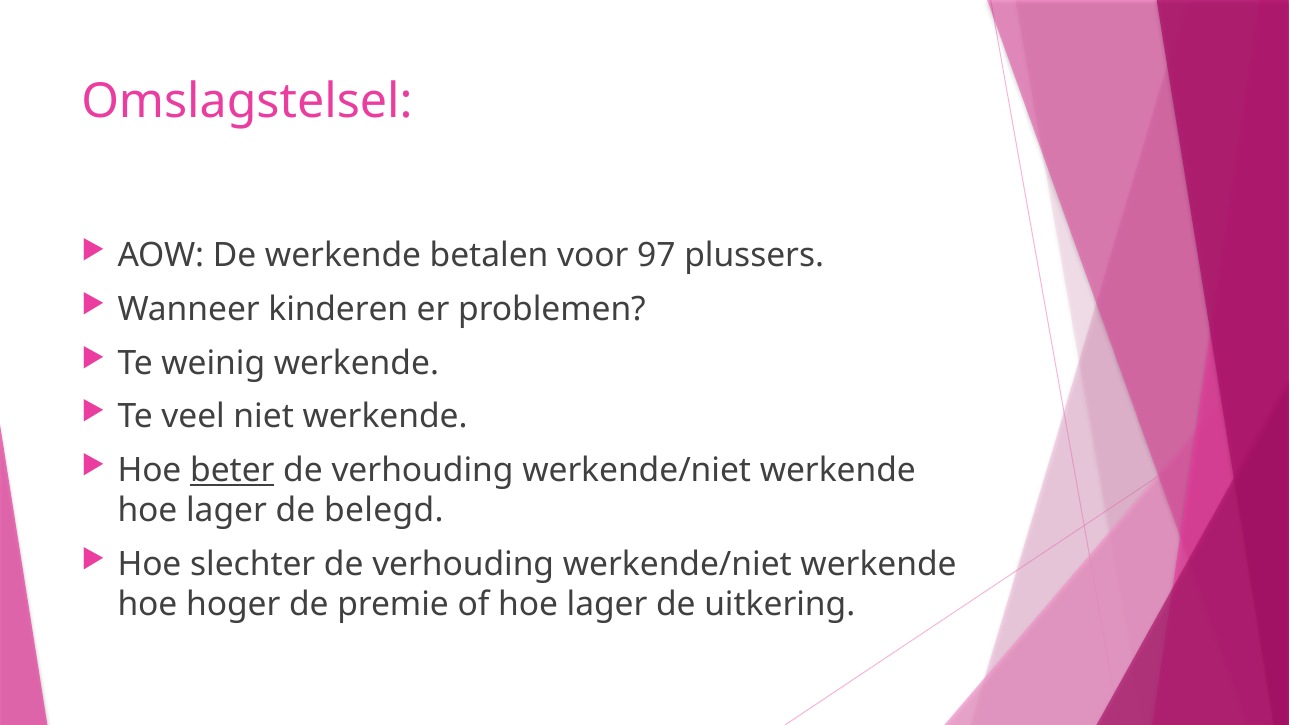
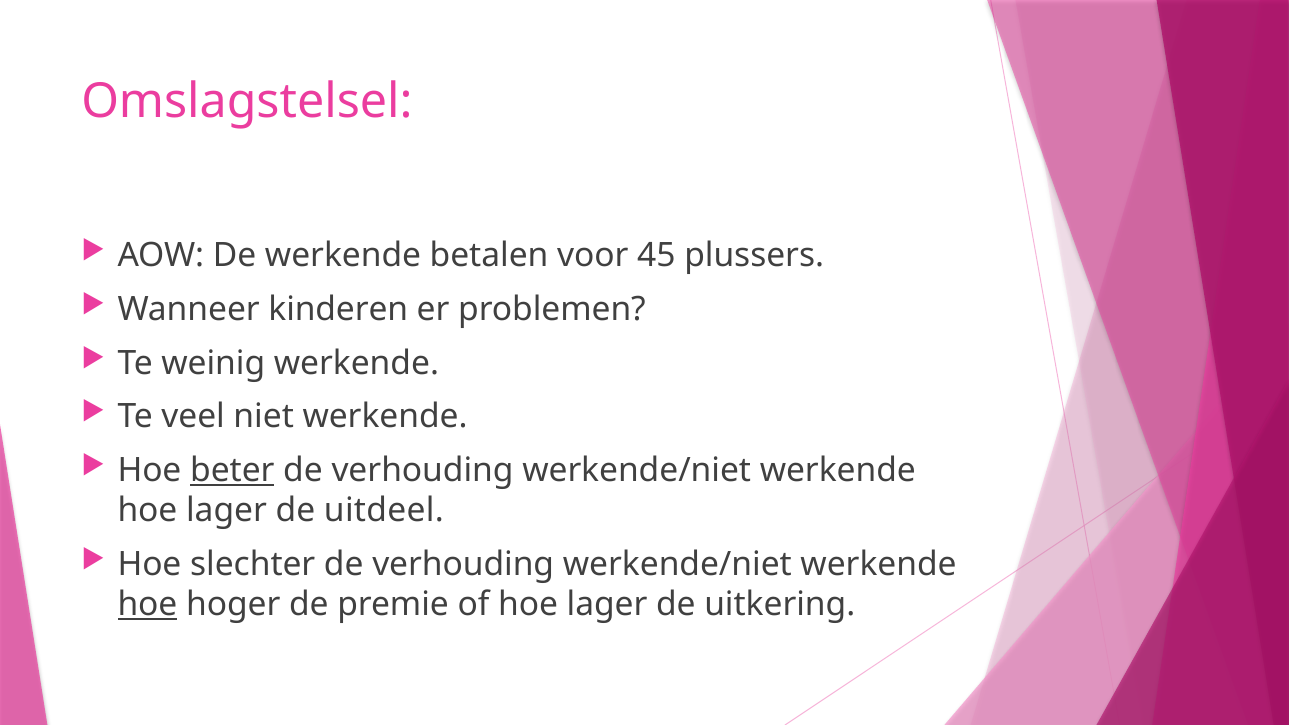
97: 97 -> 45
belegd: belegd -> uitdeel
hoe at (147, 605) underline: none -> present
